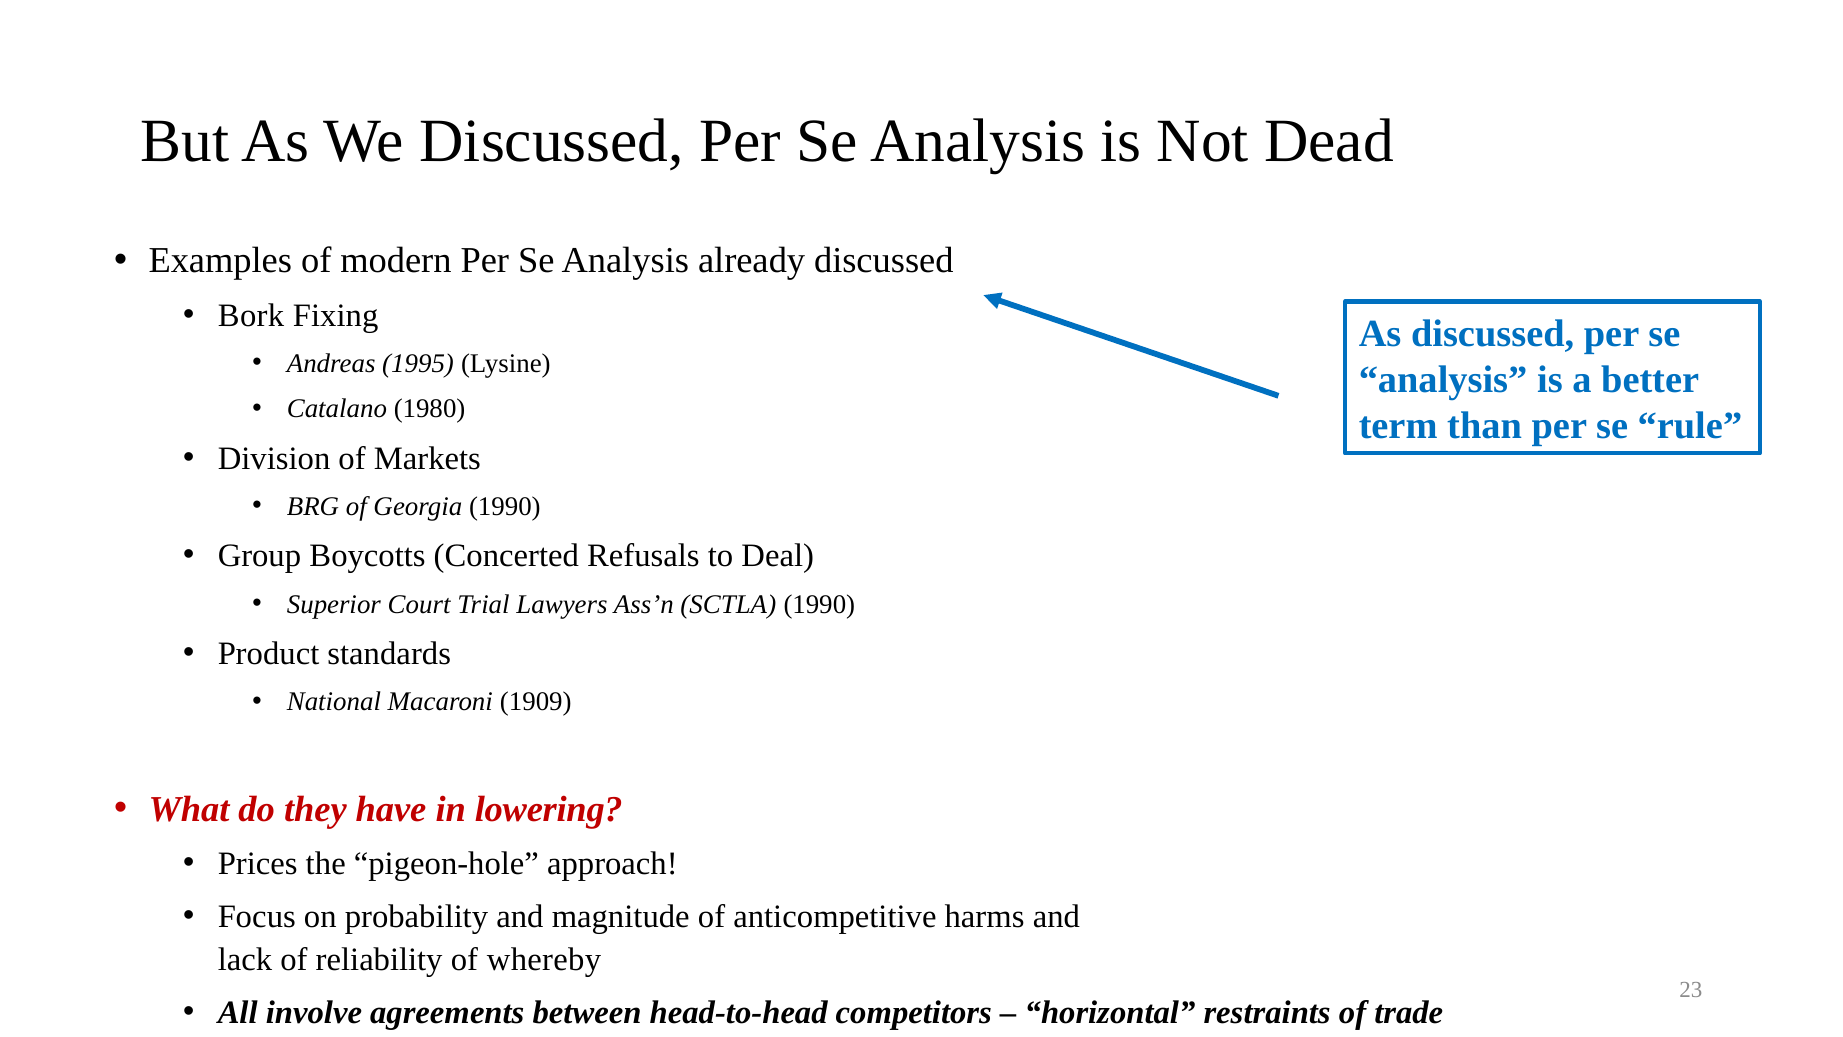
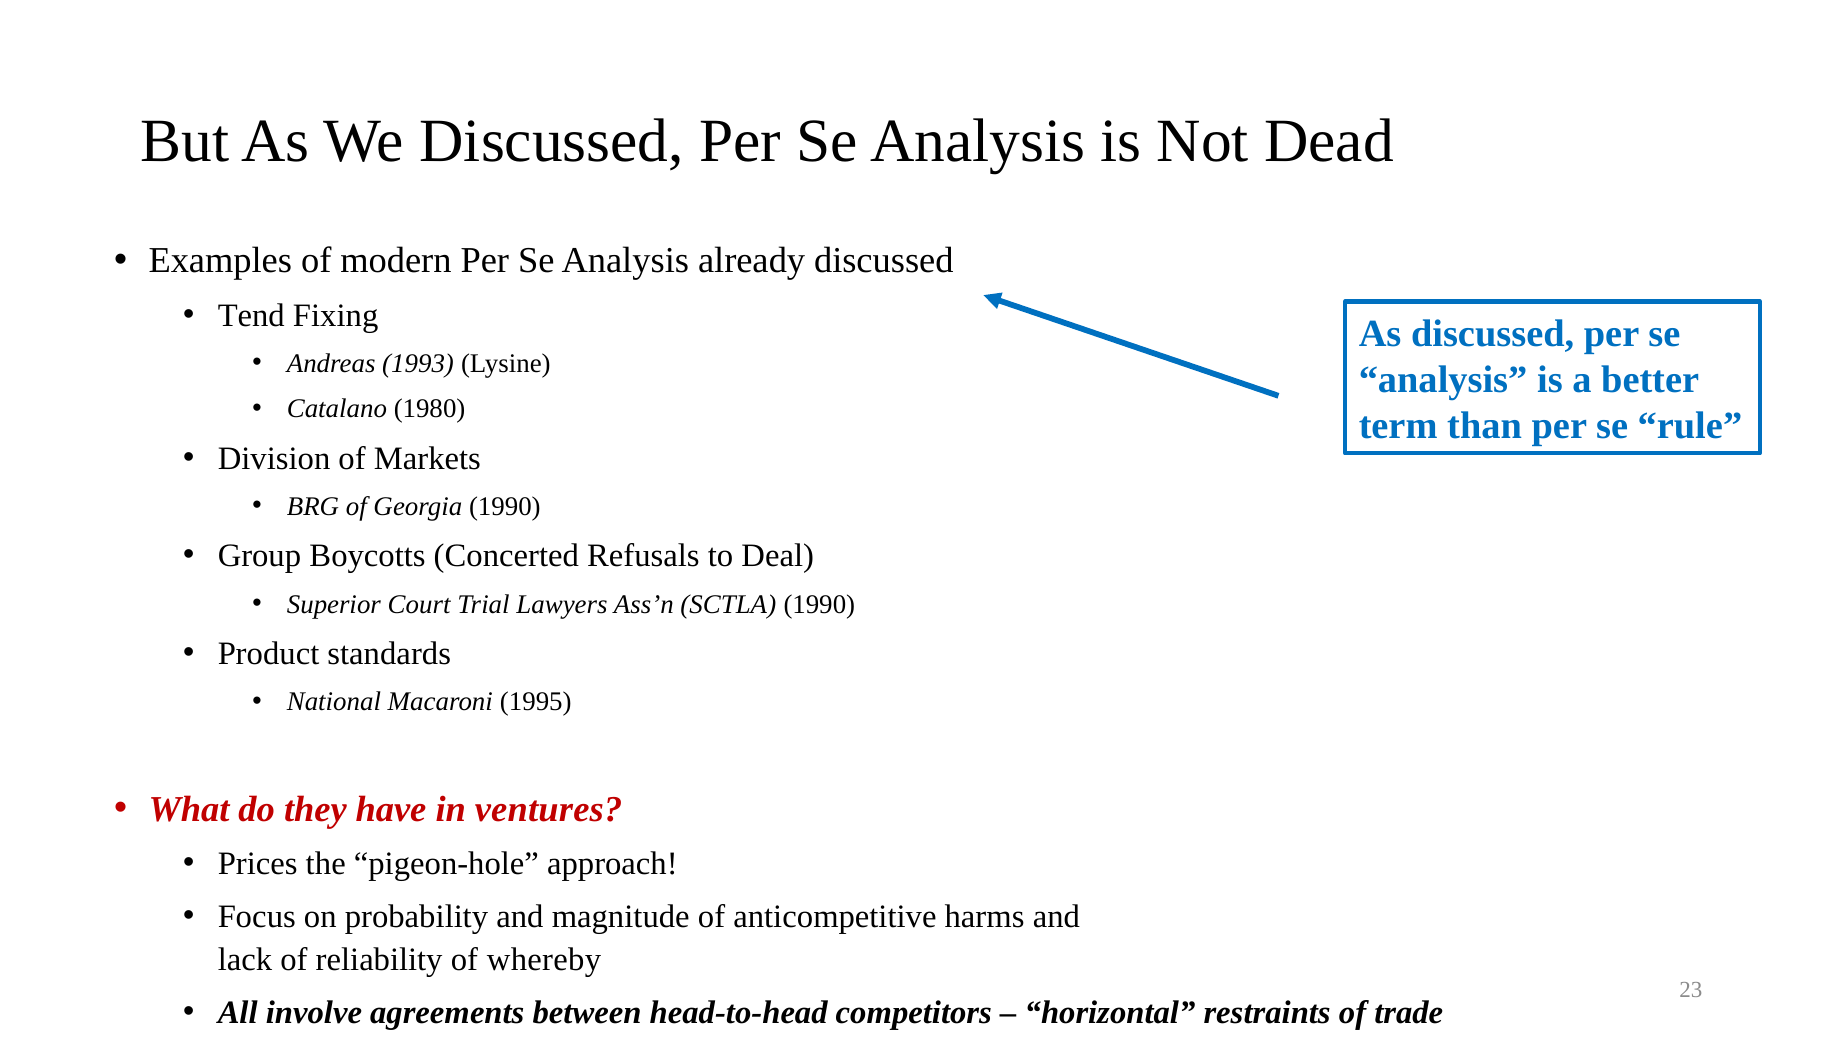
Bork: Bork -> Tend
1995: 1995 -> 1993
1909: 1909 -> 1995
lowering: lowering -> ventures
